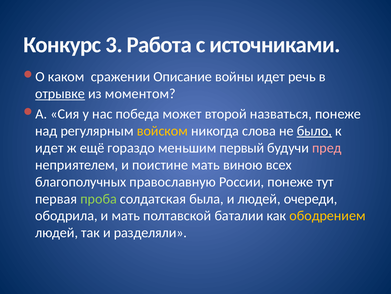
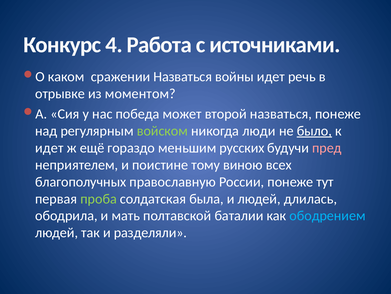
3: 3 -> 4
сражении Описание: Описание -> Назваться
отрывке underline: present -> none
войском colour: yellow -> light green
слова: слова -> люди
первый: первый -> русских
поистине мать: мать -> тому
очереди: очереди -> длилась
ободрением colour: yellow -> light blue
